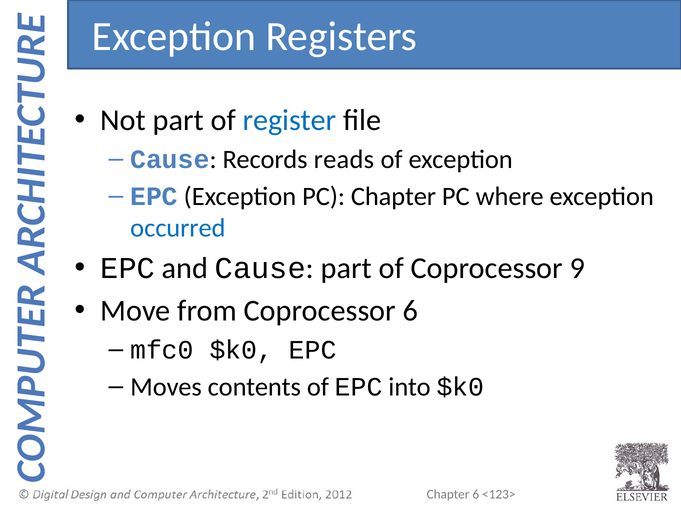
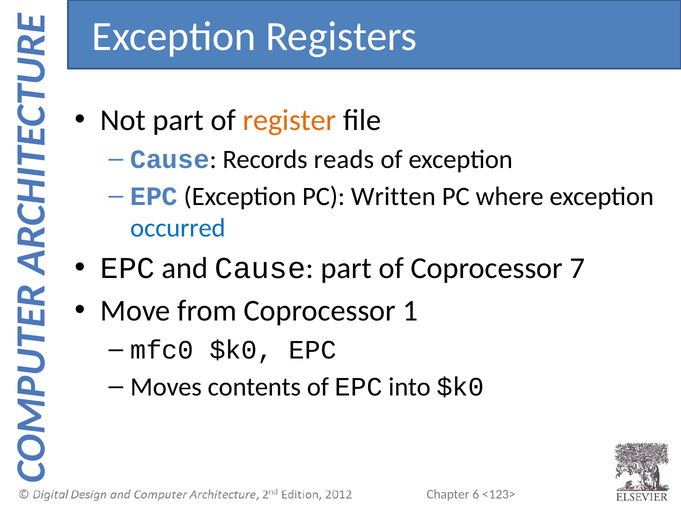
register colour: blue -> orange
PC Chapter: Chapter -> Written
9: 9 -> 7
Coprocessor 6: 6 -> 1
